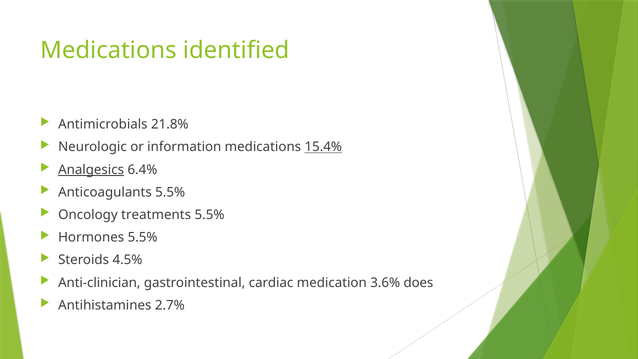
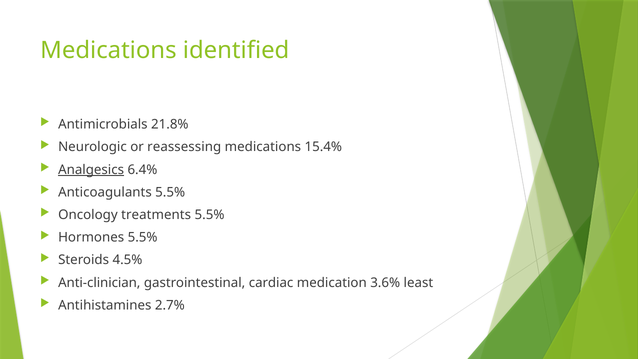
information: information -> reassessing
15.4% underline: present -> none
does: does -> least
